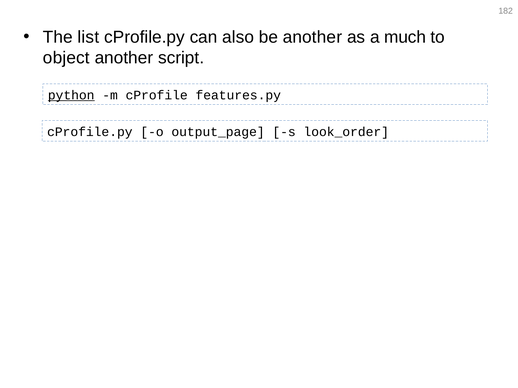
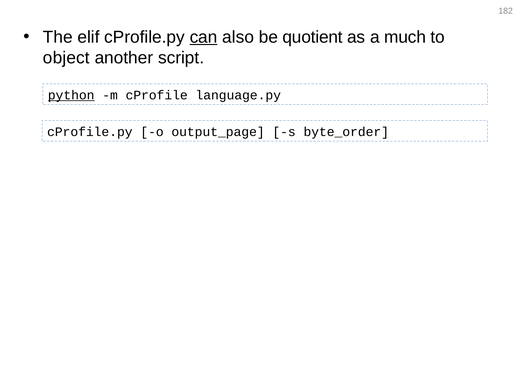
list: list -> elif
can underline: none -> present
be another: another -> quotient
features.py: features.py -> language.py
look_order: look_order -> byte_order
